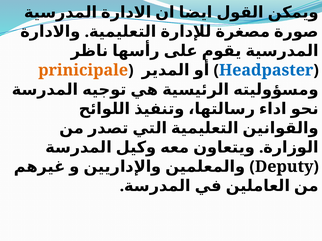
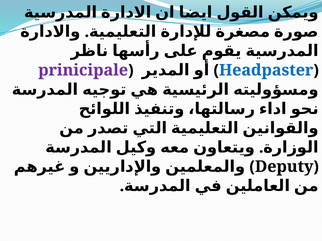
prinicipale colour: orange -> purple
